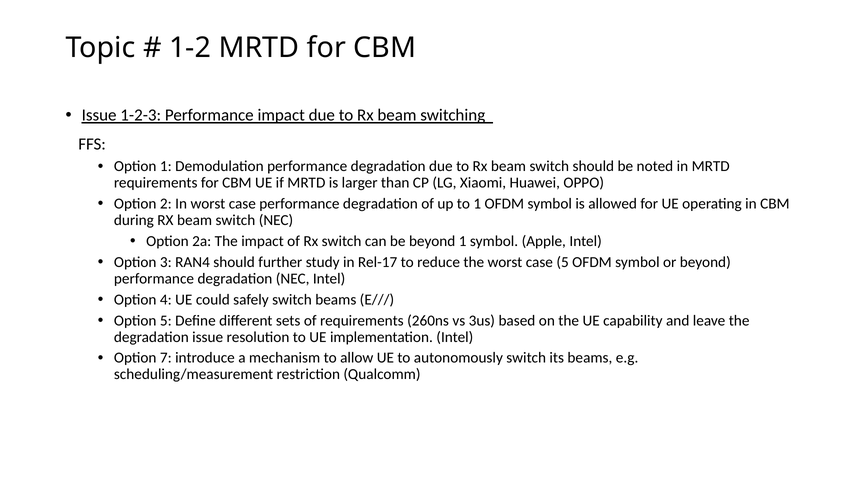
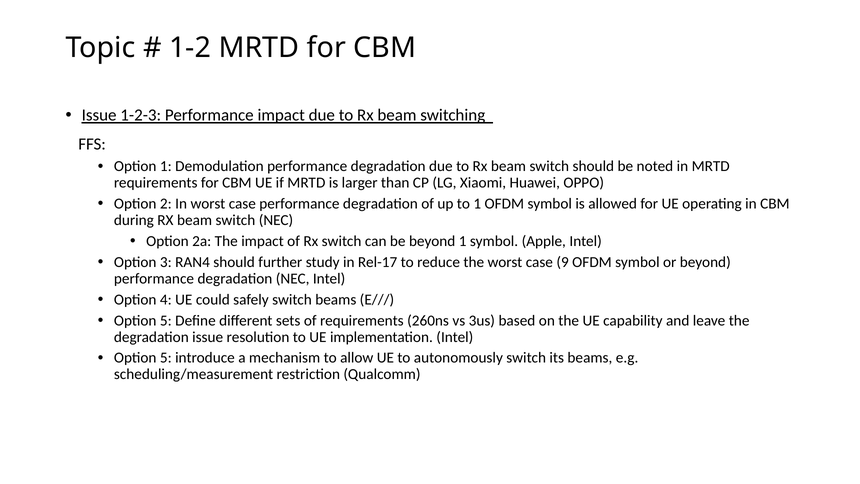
case 5: 5 -> 9
7 at (166, 358): 7 -> 5
